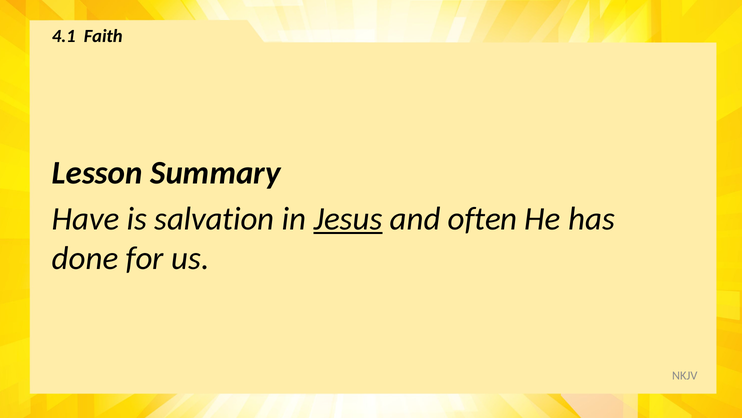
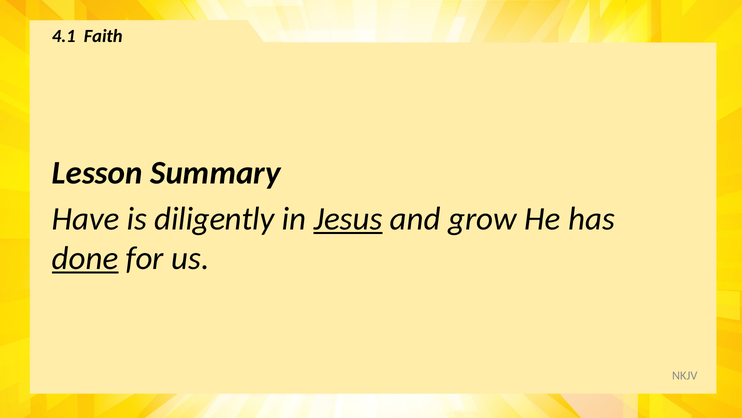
salvation: salvation -> diligently
often: often -> grow
done underline: none -> present
